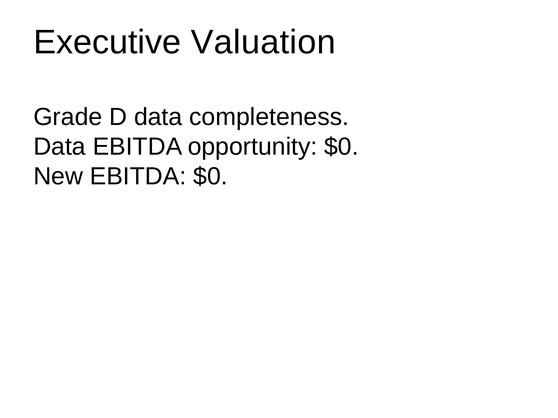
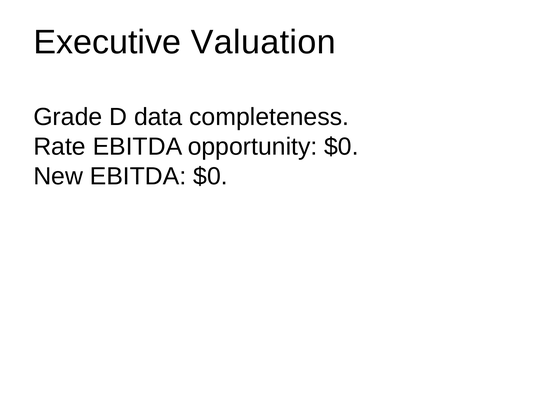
Data at (60, 147): Data -> Rate
